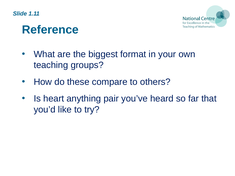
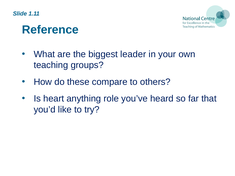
format: format -> leader
pair: pair -> role
